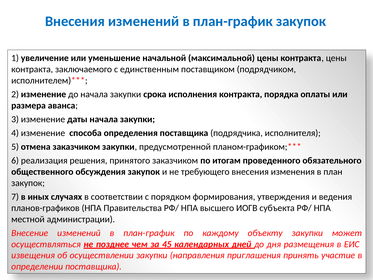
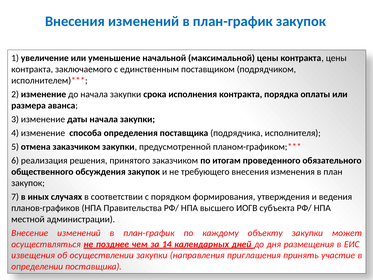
45: 45 -> 14
